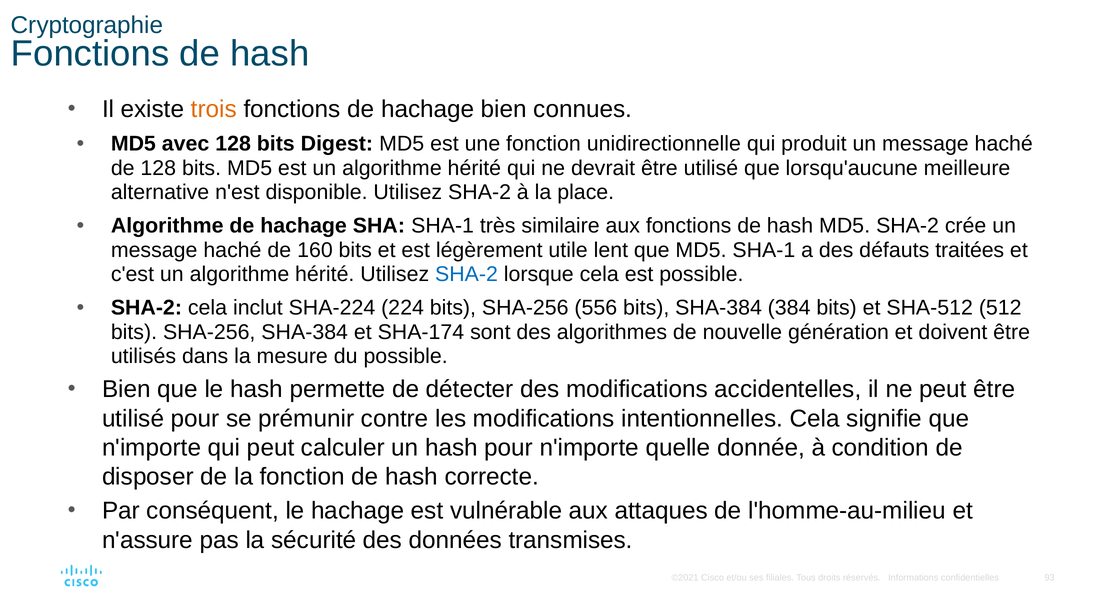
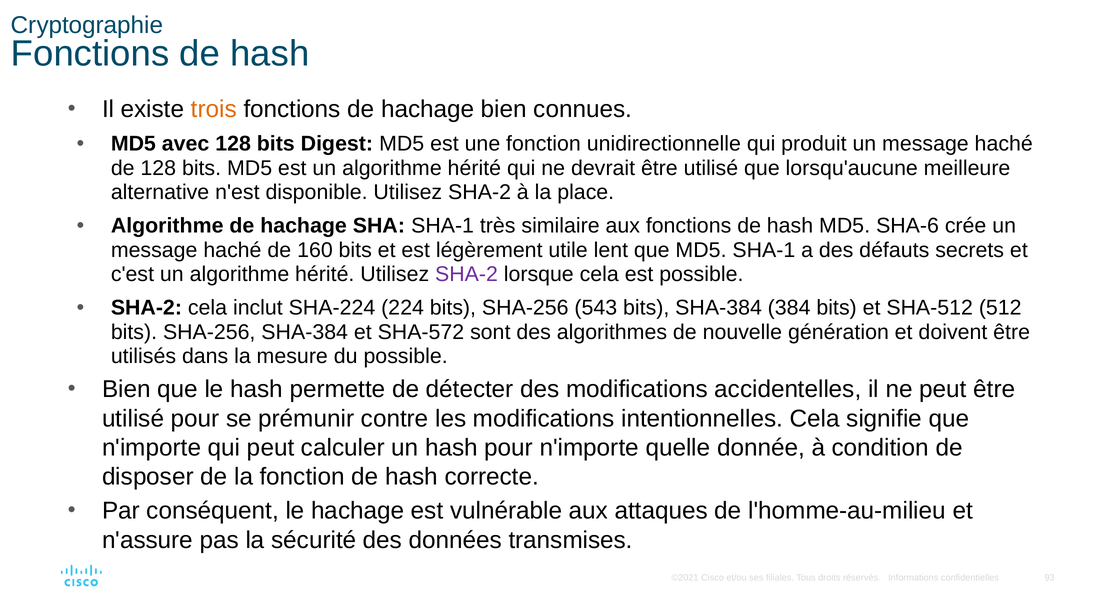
MD5 SHA-2: SHA-2 -> SHA-6
traitées: traitées -> secrets
SHA-2 at (466, 275) colour: blue -> purple
556: 556 -> 543
SHA-174: SHA-174 -> SHA-572
